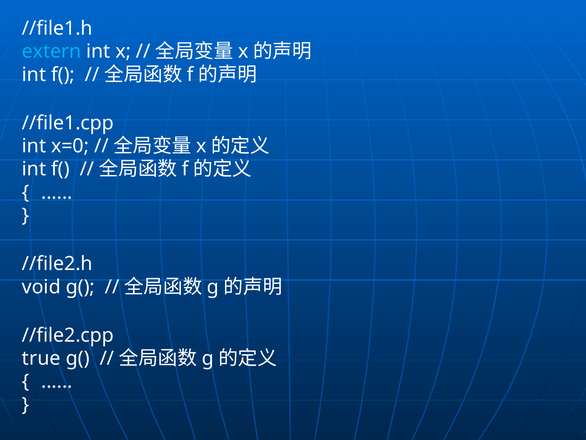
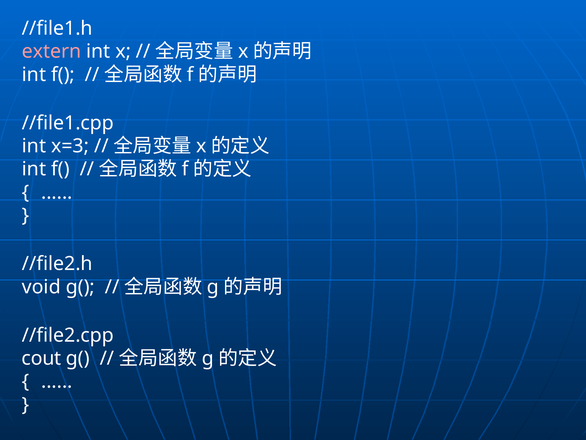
extern colour: light blue -> pink
x=0: x=0 -> x=3
true: true -> cout
